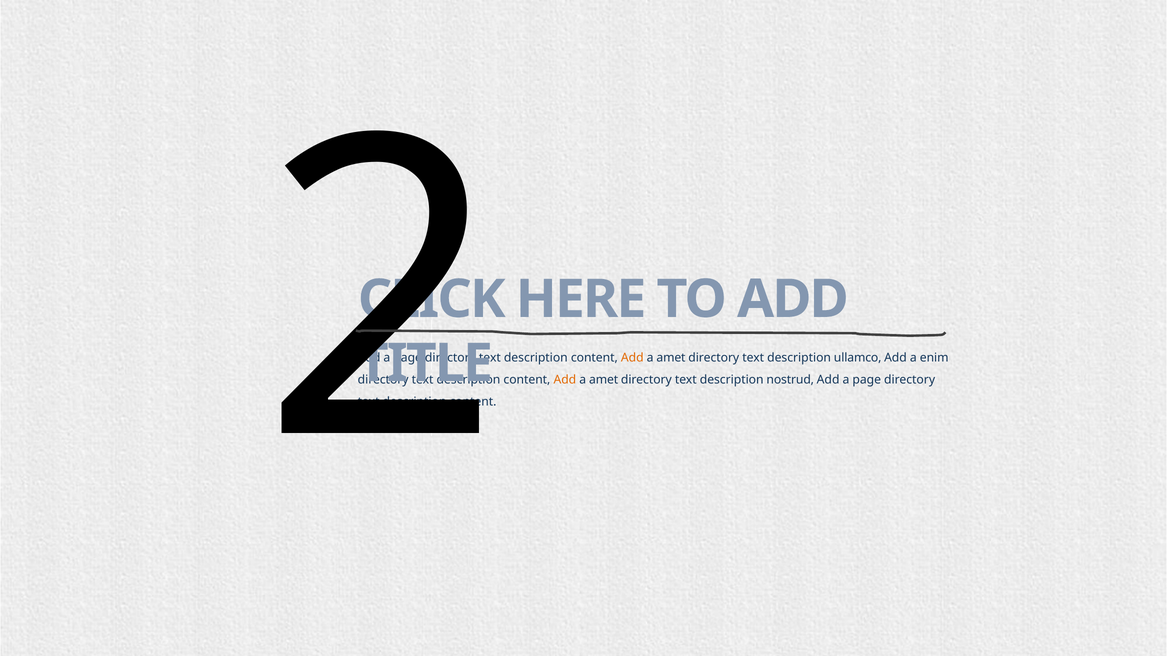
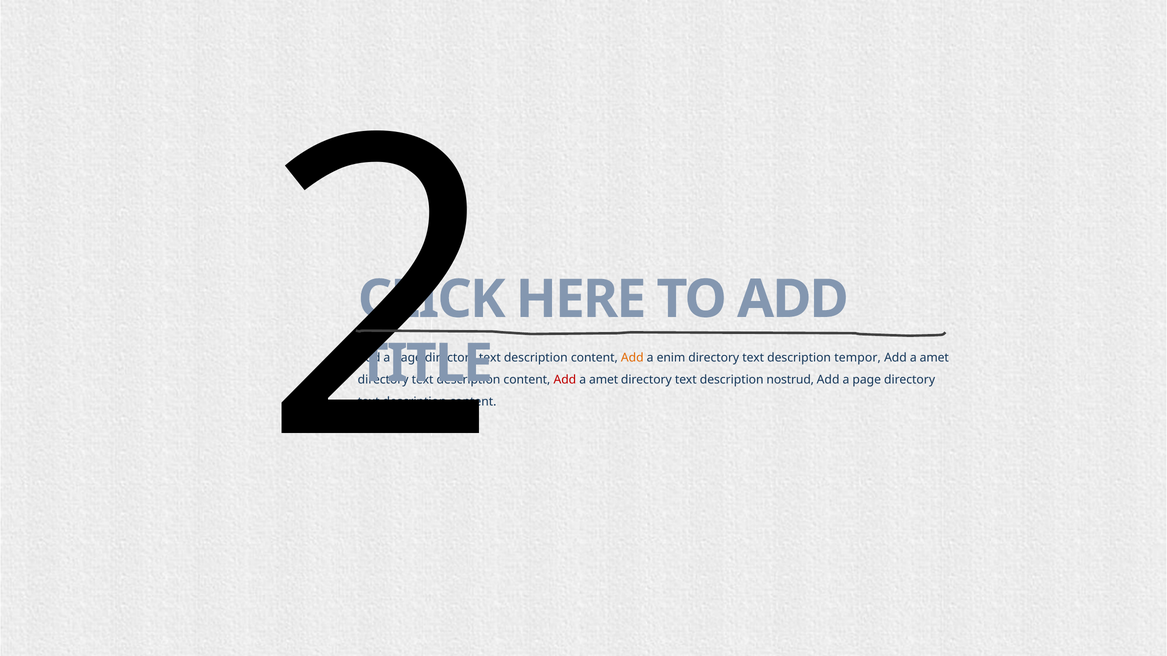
amet at (671, 358): amet -> enim
ullamco: ullamco -> tempor
enim at (934, 358): enim -> amet
Add at (565, 380) colour: orange -> red
